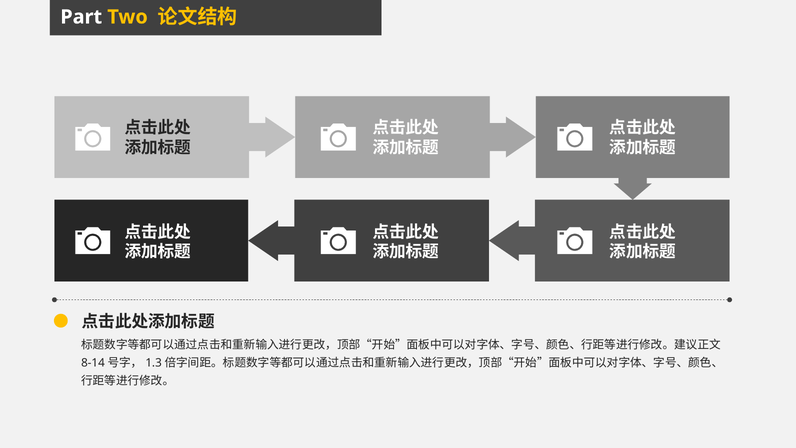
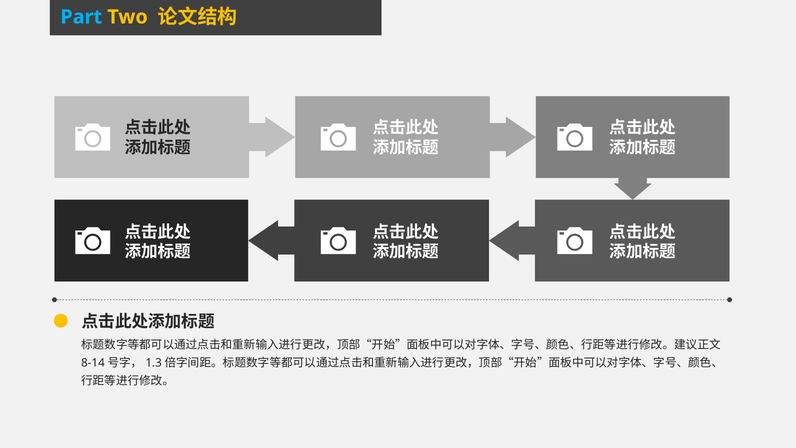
Part colour: white -> light blue
